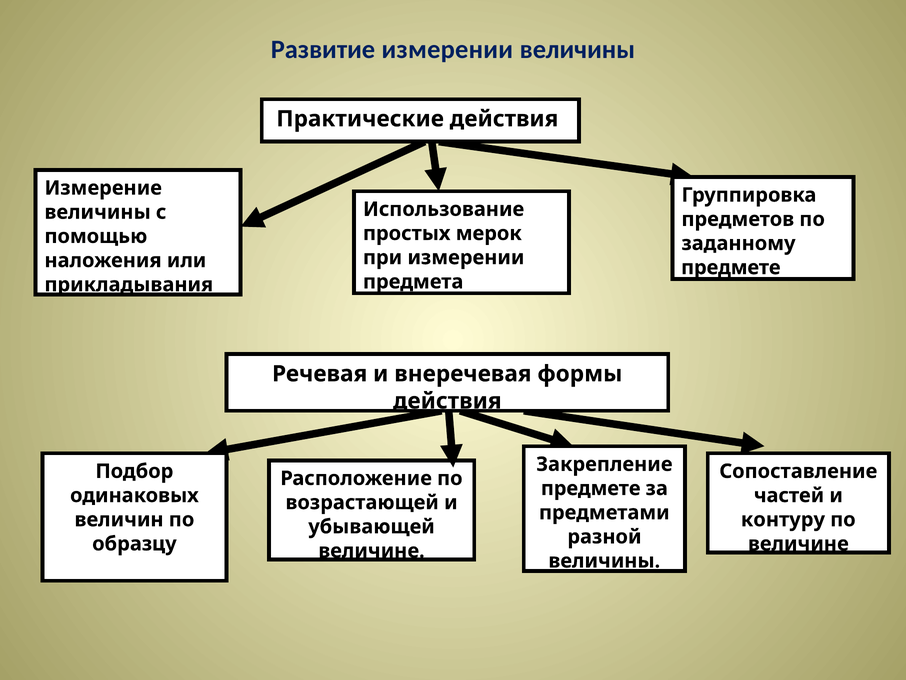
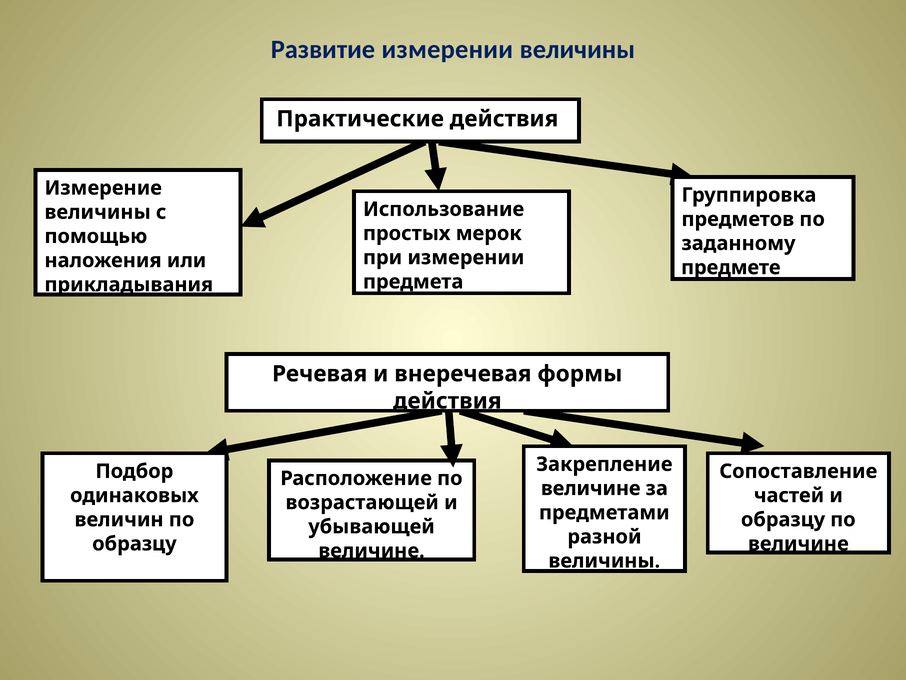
предмете at (591, 488): предмете -> величине
контуру at (783, 519): контуру -> образцу
